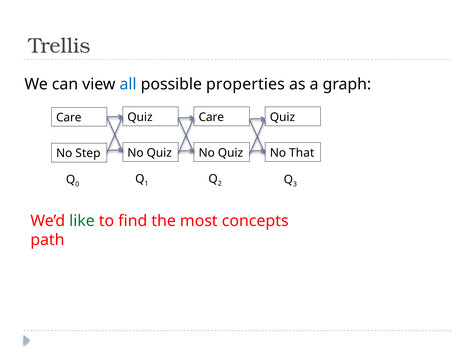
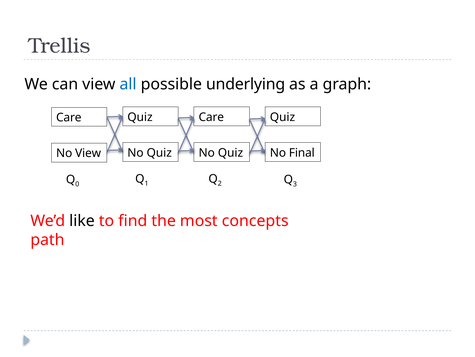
properties: properties -> underlying
That: That -> Final
No Step: Step -> View
like colour: green -> black
